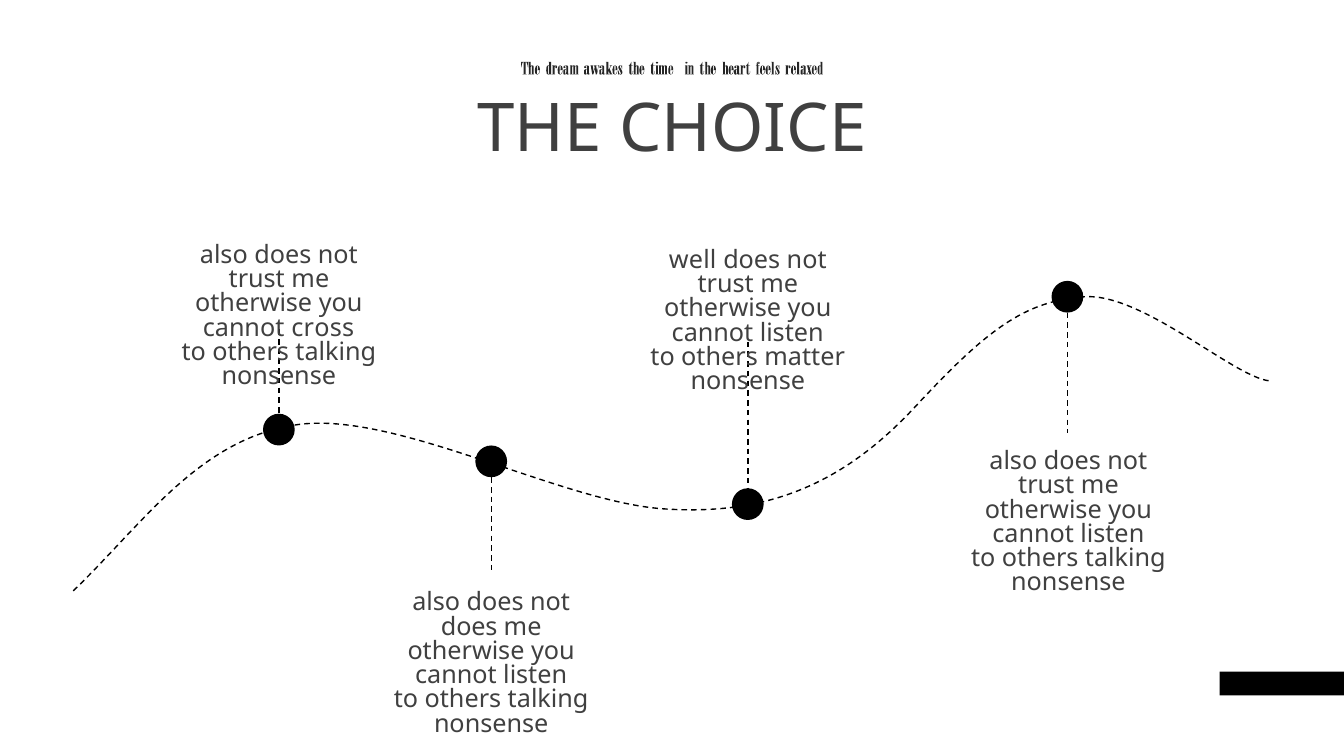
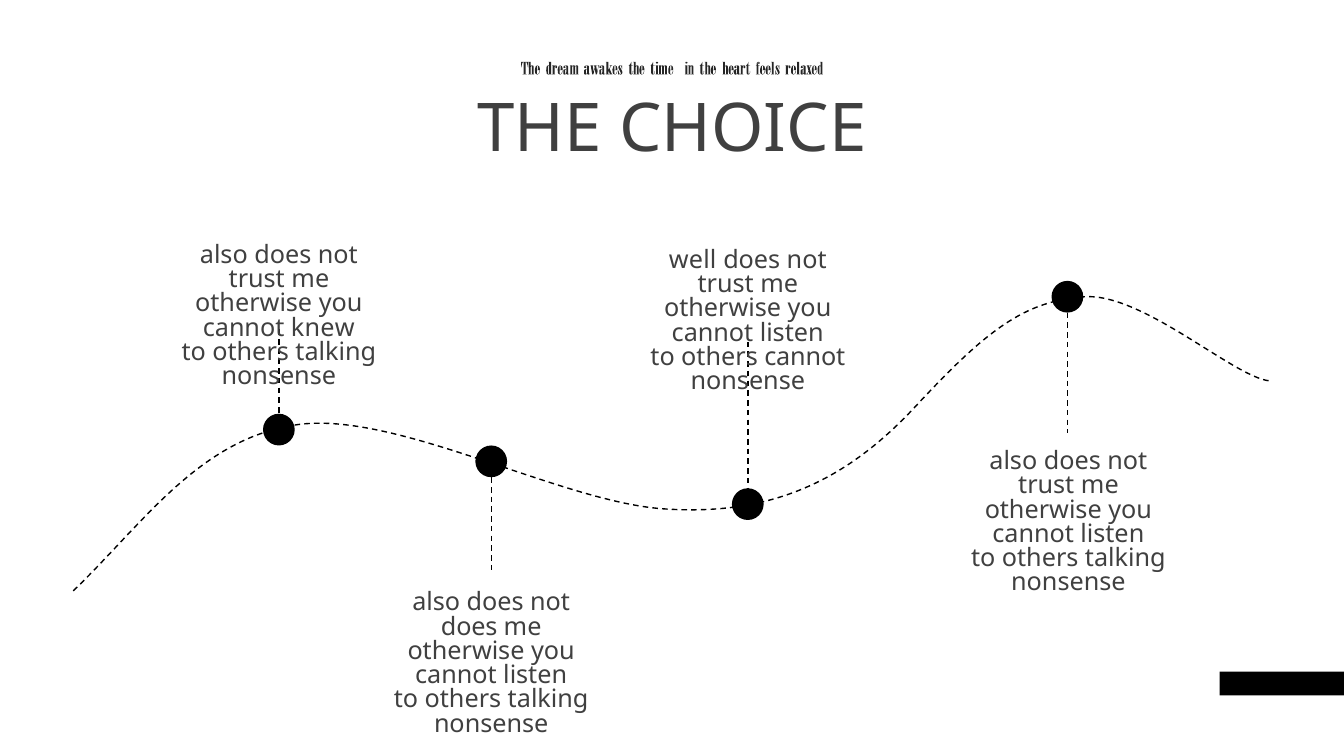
cross: cross -> knew
others matter: matter -> cannot
